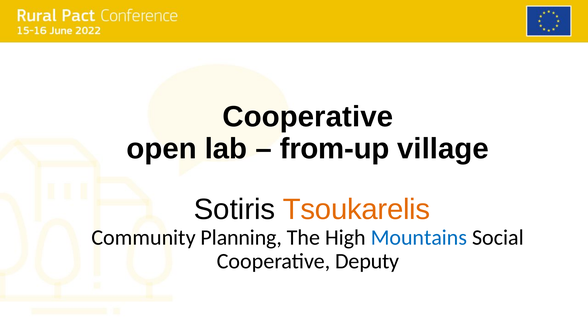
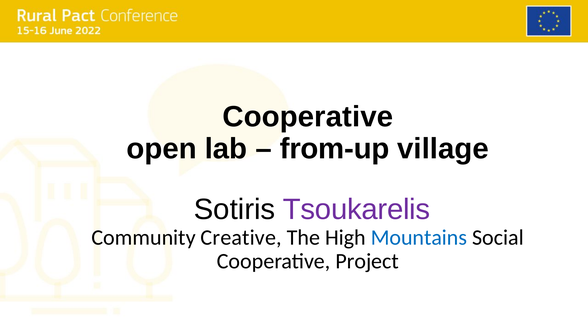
Tsoukarelis colour: orange -> purple
Planning: Planning -> Creative
Deputy: Deputy -> Project
